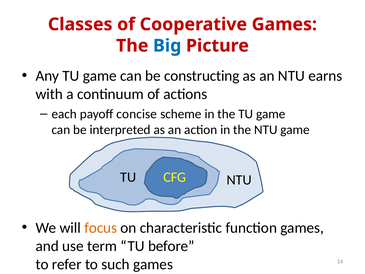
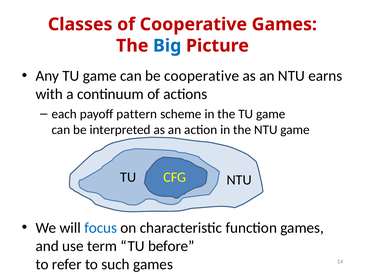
be constructing: constructing -> cooperative
concise: concise -> pattern
focus colour: orange -> blue
